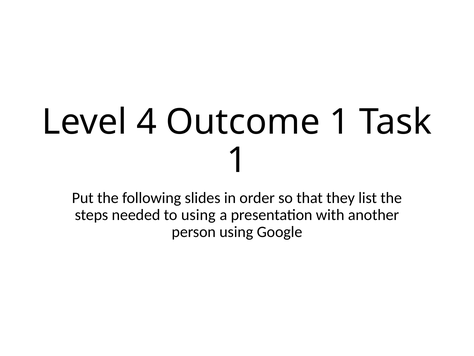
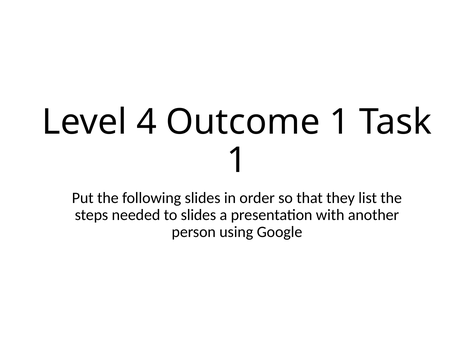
to using: using -> slides
